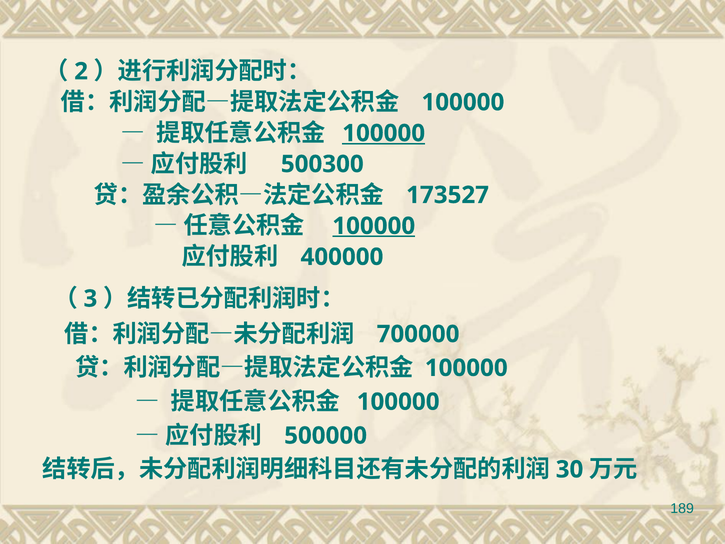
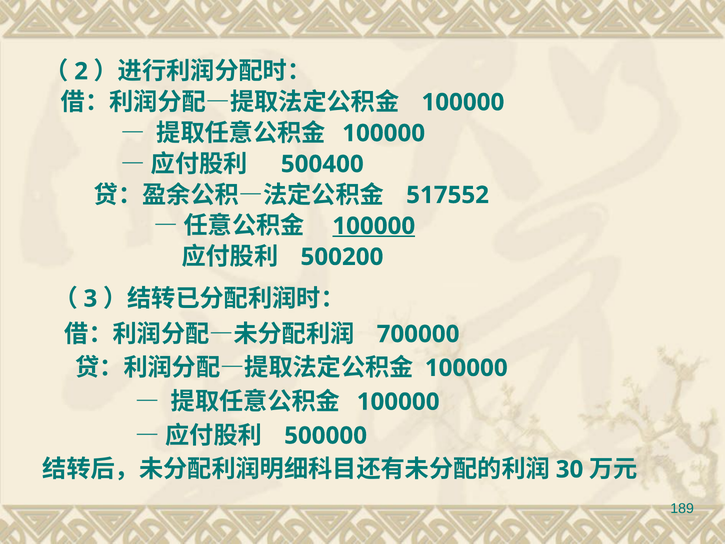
100000 at (384, 133) underline: present -> none
500300: 500300 -> 500400
173527: 173527 -> 517552
400000: 400000 -> 500200
